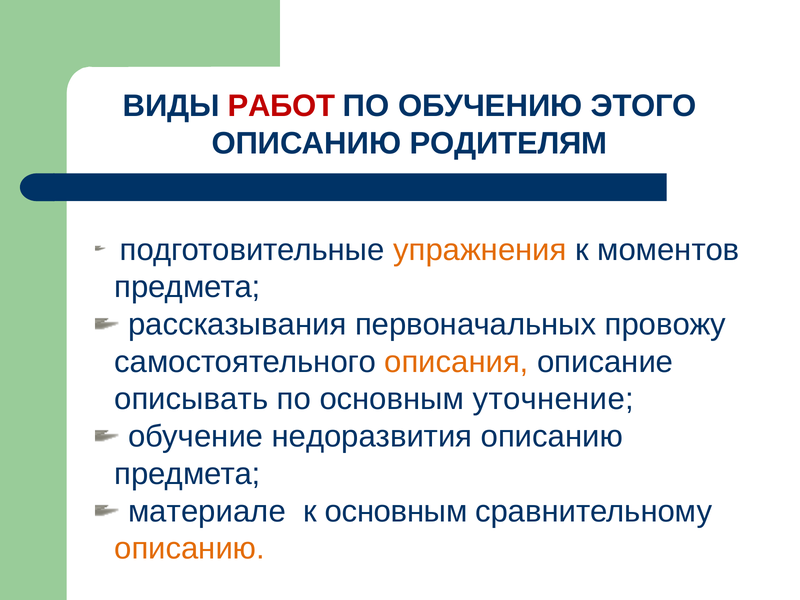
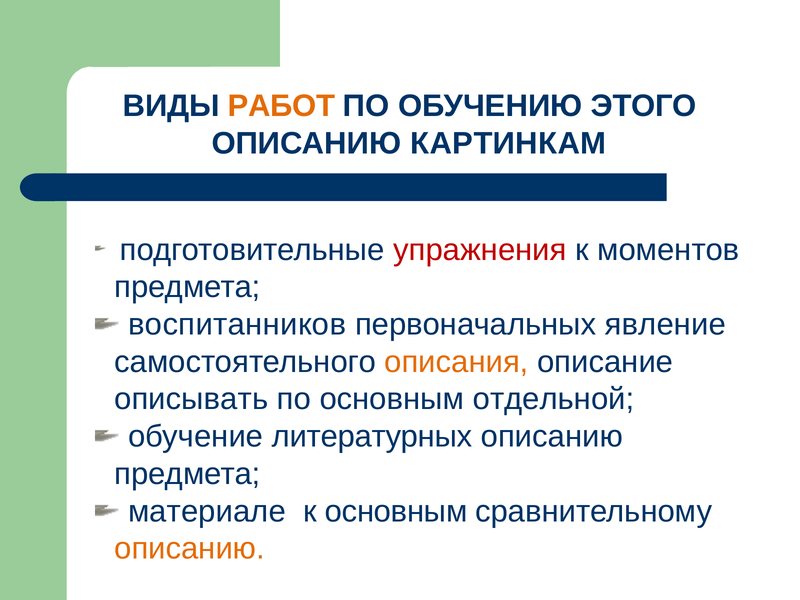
РАБОТ colour: red -> orange
РОДИТЕЛЯМ: РОДИТЕЛЯМ -> КАРТИНКАМ
упражнения colour: orange -> red
рассказывания: рассказывания -> воспитанников
провожу: провожу -> явление
уточнение: уточнение -> отдельной
недоразвития: недоразвития -> литературных
